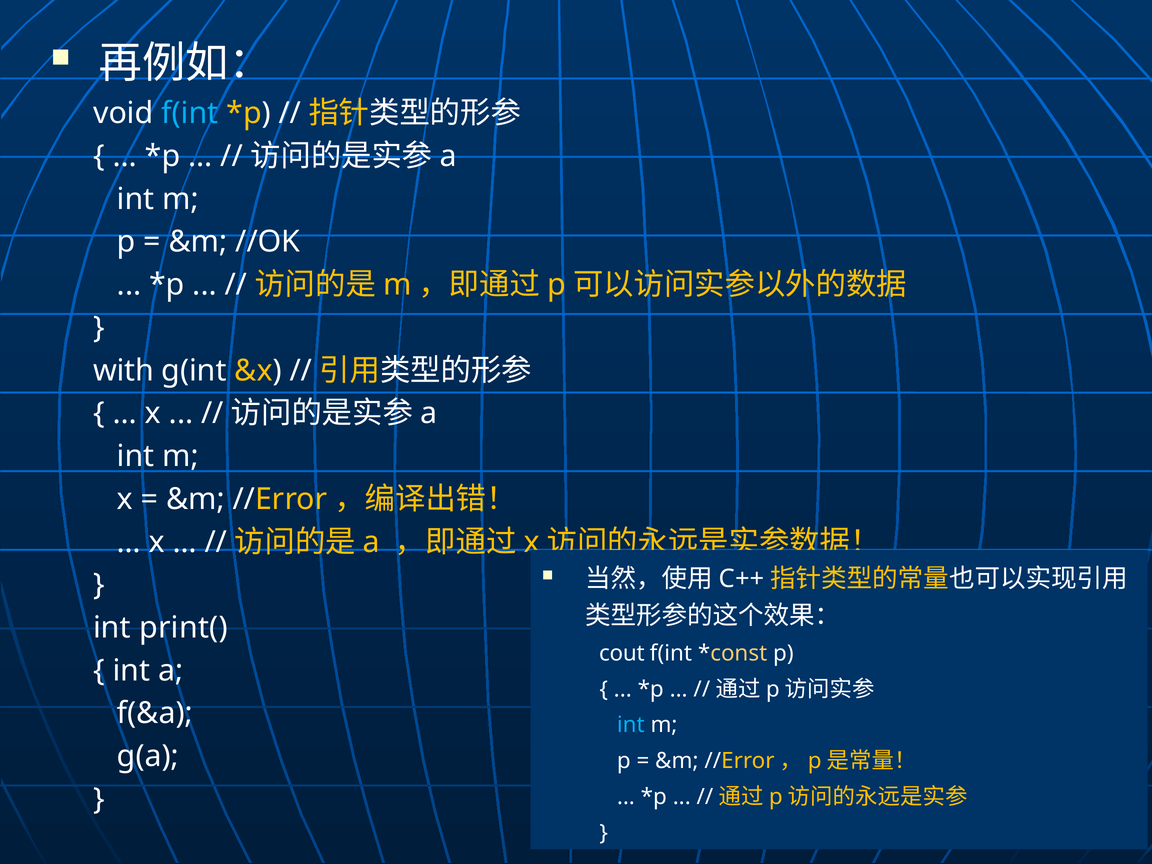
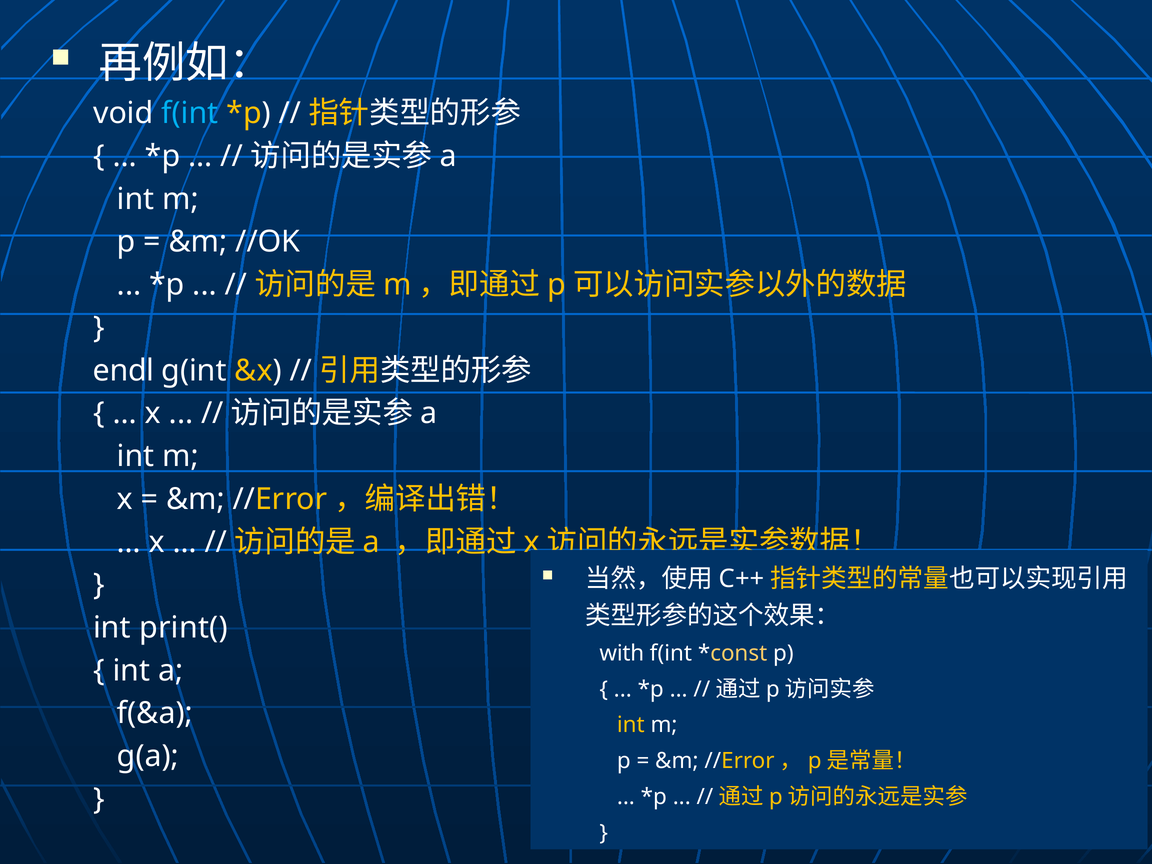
with: with -> endl
cout: cout -> with
int at (631, 725) colour: light blue -> yellow
